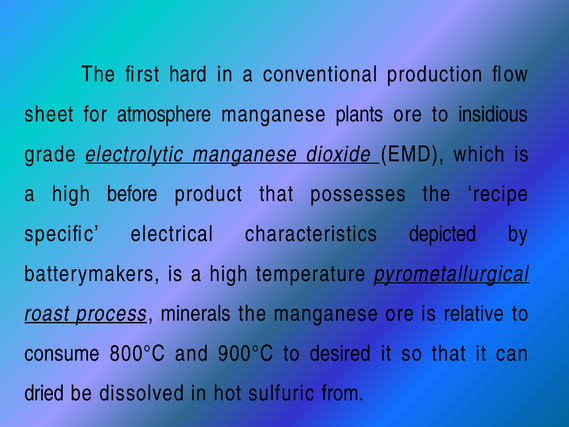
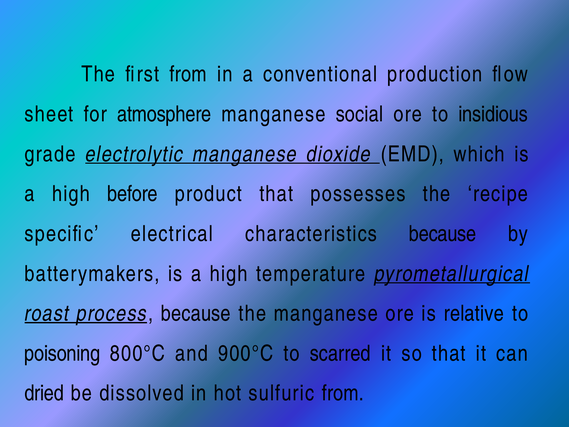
first hard: hard -> from
plants: plants -> social
characteristics depicted: depicted -> because
process minerals: minerals -> because
consume: consume -> poisoning
desired: desired -> scarred
